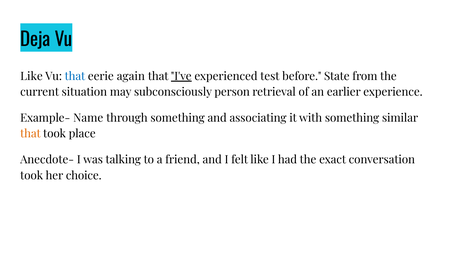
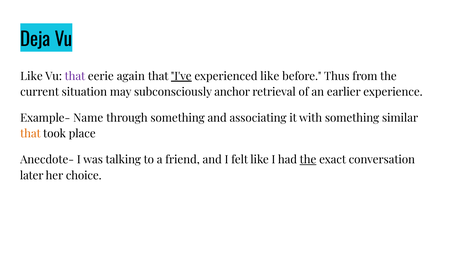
that at (75, 76) colour: blue -> purple
experienced test: test -> like
State: State -> Thus
person: person -> anchor
the at (308, 160) underline: none -> present
took at (32, 175): took -> later
